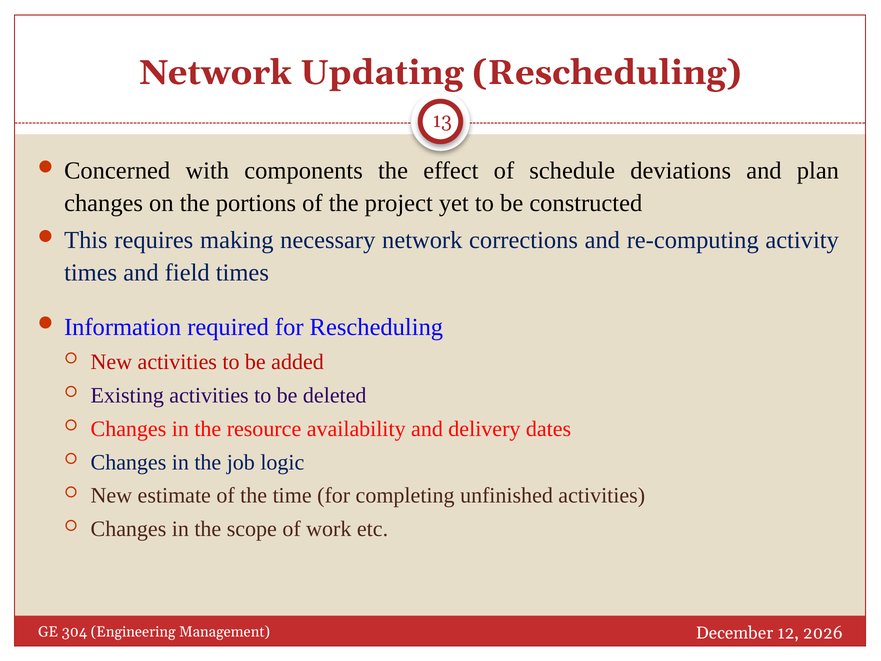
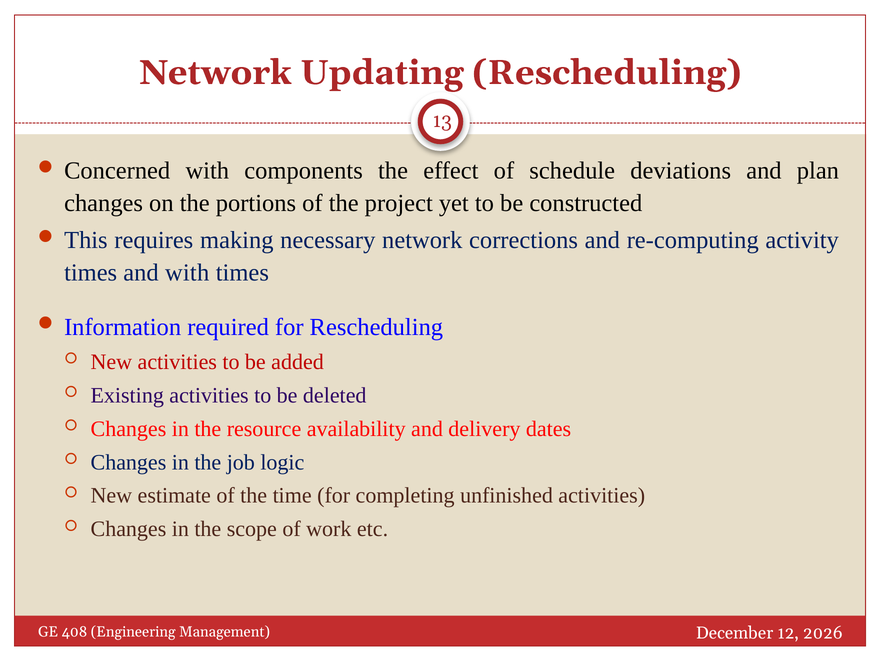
and field: field -> with
304: 304 -> 408
